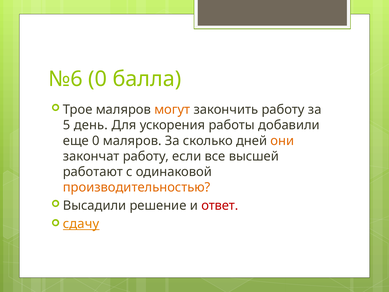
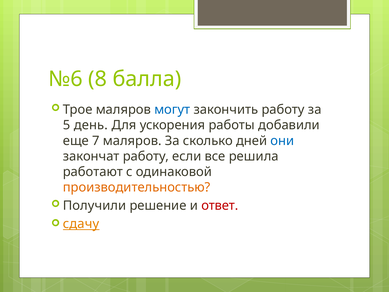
№6 0: 0 -> 8
могут colour: orange -> blue
еще 0: 0 -> 7
они colour: orange -> blue
высшей: высшей -> решила
Высадили: Высадили -> Получили
